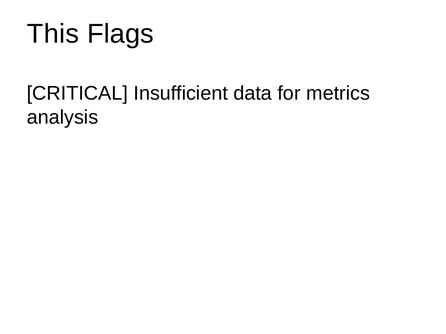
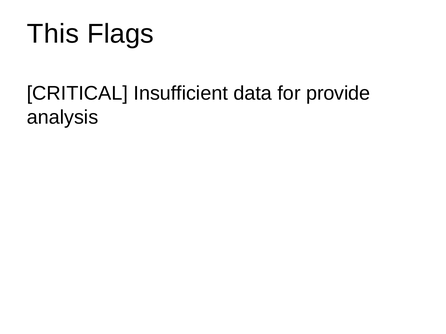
metrics: metrics -> provide
